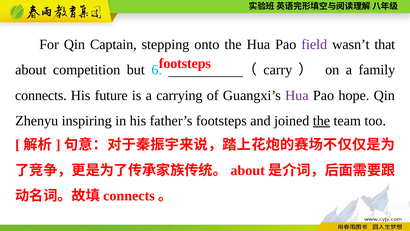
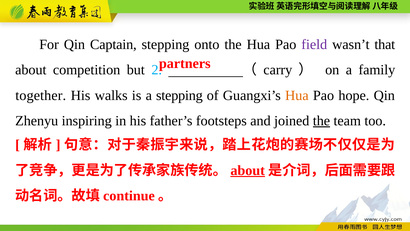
footsteps at (185, 63): footsteps -> partners
6: 6 -> 2
connects at (41, 95): connects -> together
future: future -> walks
a carrying: carrying -> stepping
Hua at (297, 95) colour: purple -> orange
about at (248, 170) underline: none -> present
connects at (129, 195): connects -> continue
